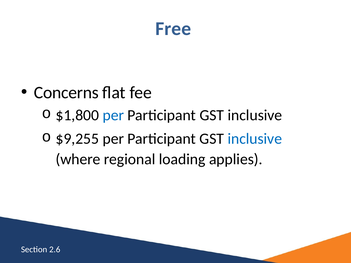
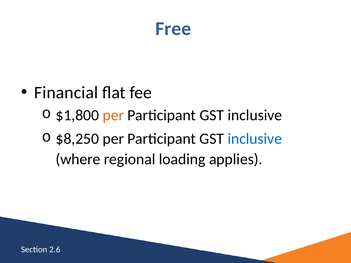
Concerns: Concerns -> Financial
per at (113, 115) colour: blue -> orange
$9,255: $9,255 -> $8,250
